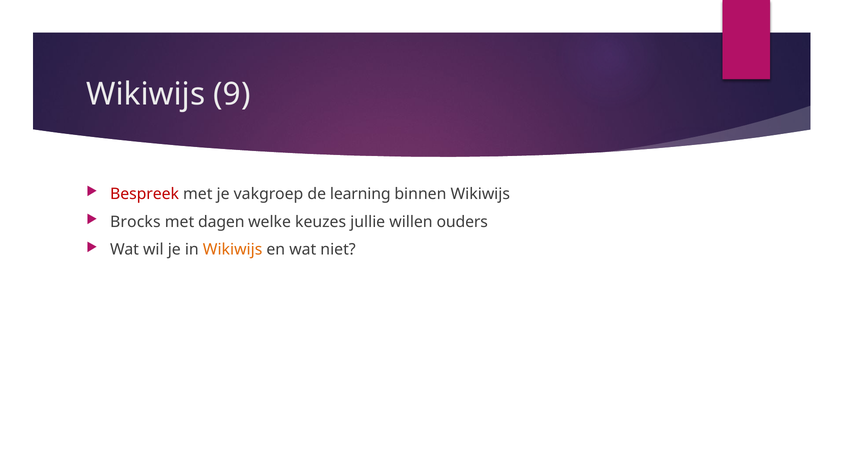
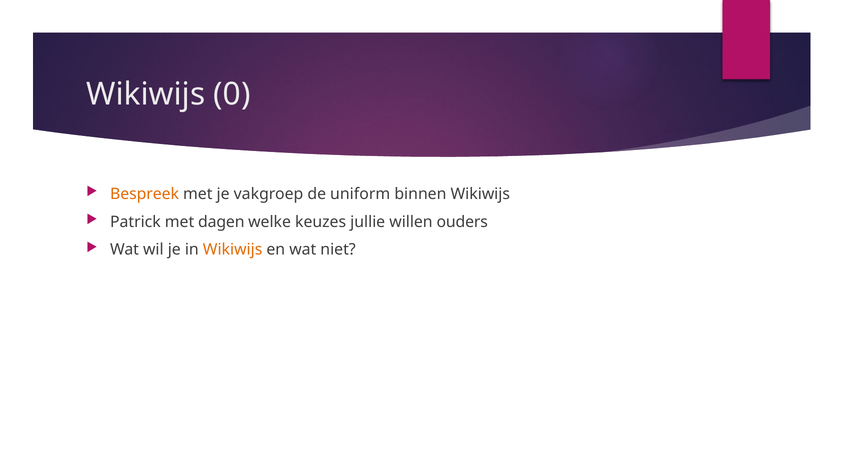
9: 9 -> 0
Bespreek colour: red -> orange
learning: learning -> uniform
Brocks: Brocks -> Patrick
